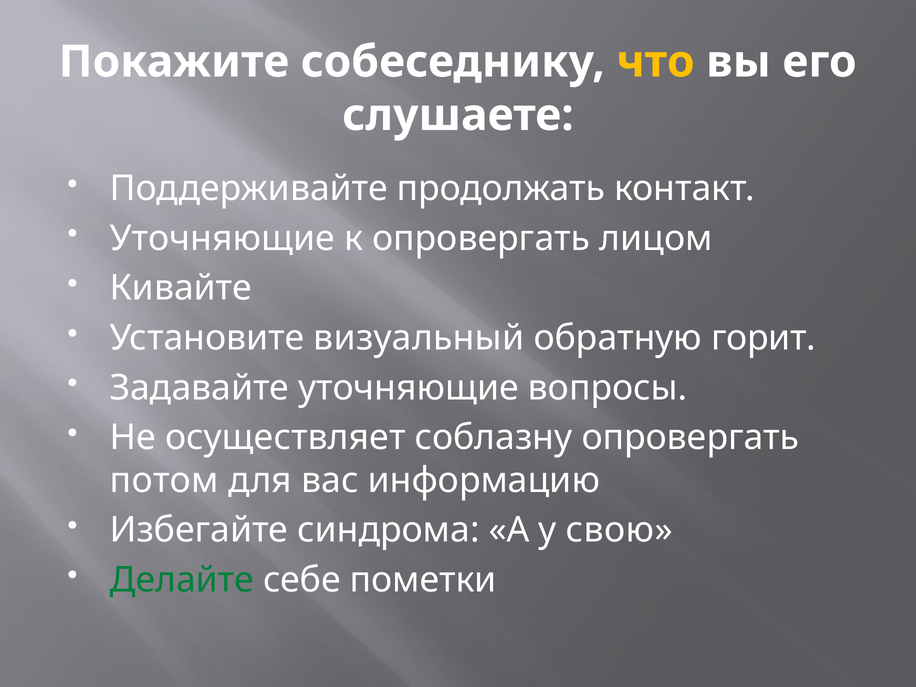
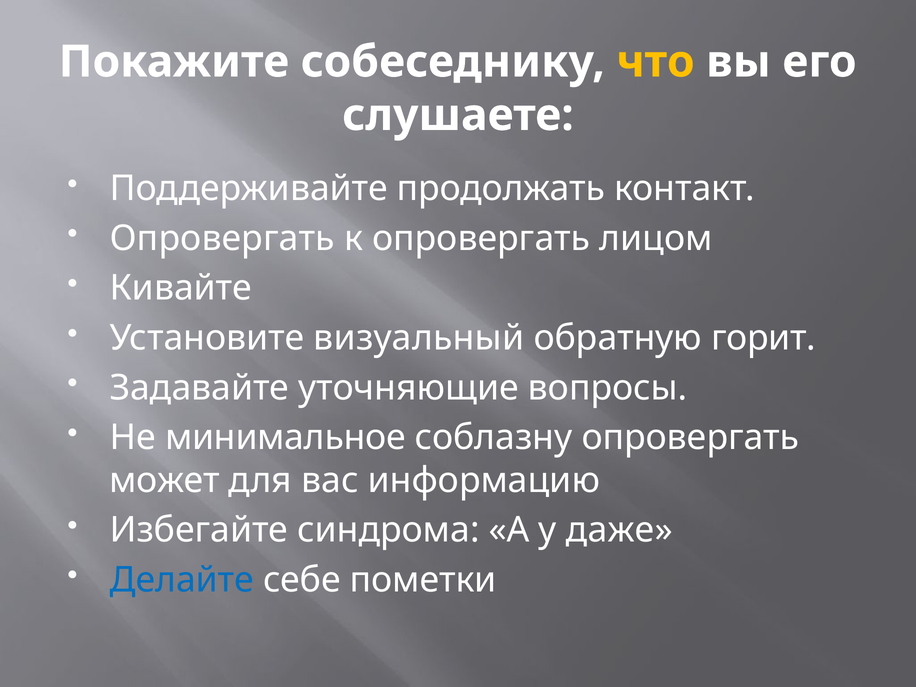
Уточняющие at (222, 238): Уточняющие -> Опровергать
осуществляет: осуществляет -> минимальное
потом: потом -> может
свою: свою -> даже
Делайте colour: green -> blue
